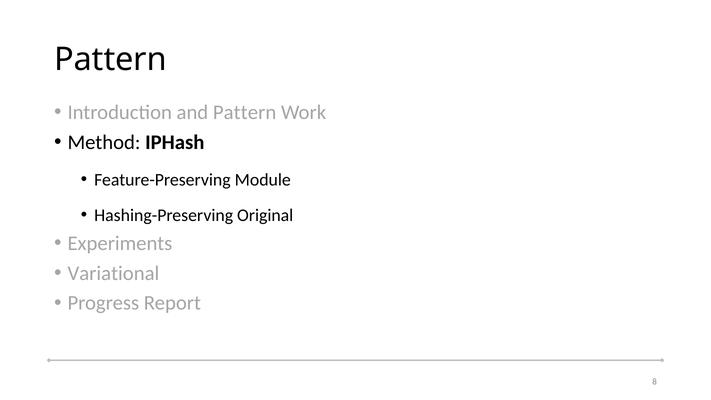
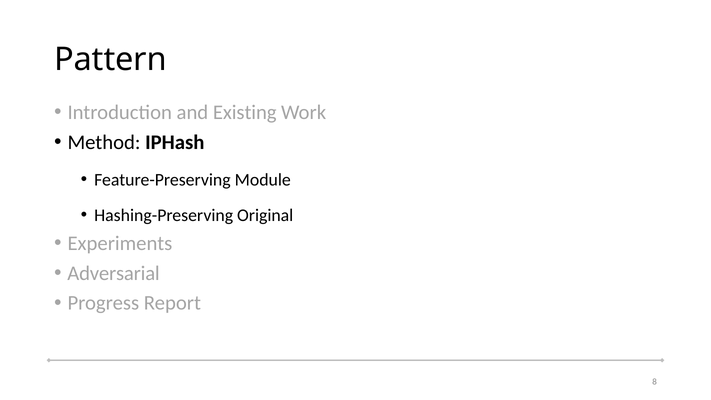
and Pattern: Pattern -> Existing
Variational: Variational -> Adversarial
